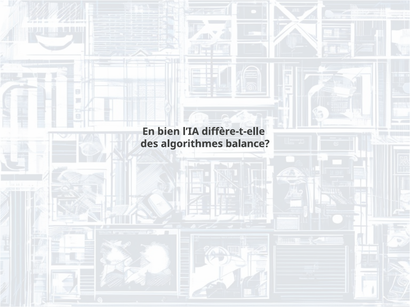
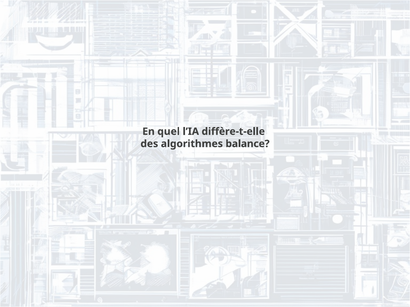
bien: bien -> quel
